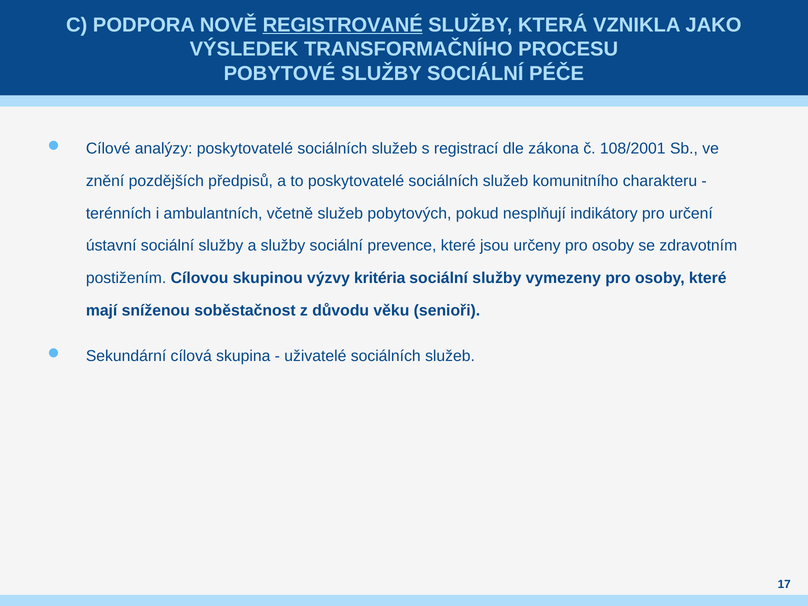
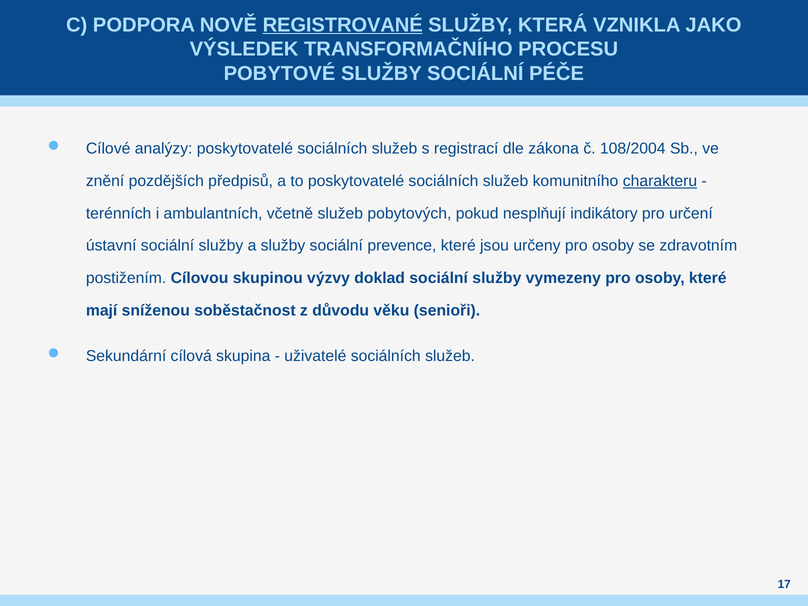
108/2001: 108/2001 -> 108/2004
charakteru underline: none -> present
kritéria: kritéria -> doklad
